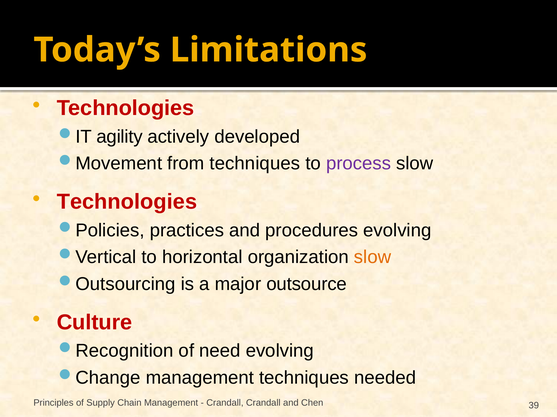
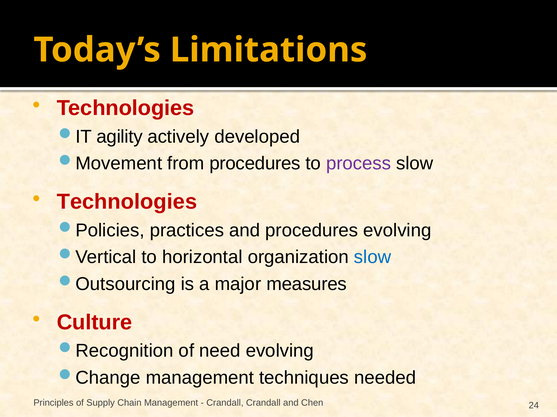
from techniques: techniques -> procedures
slow at (373, 258) colour: orange -> blue
outsource: outsource -> measures
39: 39 -> 24
